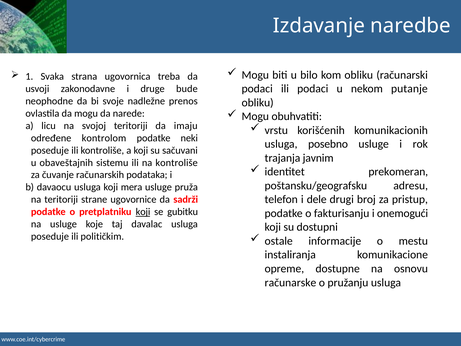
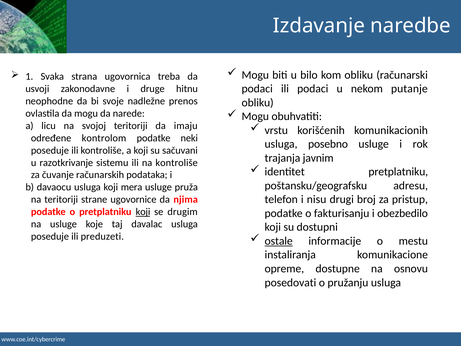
bude: bude -> hitnu
obaveštajnih: obaveštajnih -> razotkrivanje
identitet prekomeran: prekomeran -> pretplatniku
dele: dele -> nisu
sadrži: sadrži -> njima
gubitku: gubitku -> drugim
onemogući: onemogući -> obezbedilo
političkim: političkim -> preduzeti
ostale underline: none -> present
računarske: računarske -> posedovati
